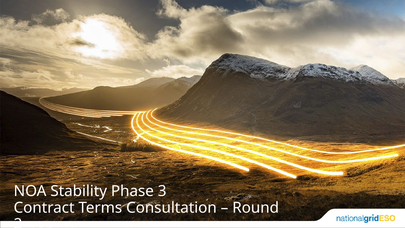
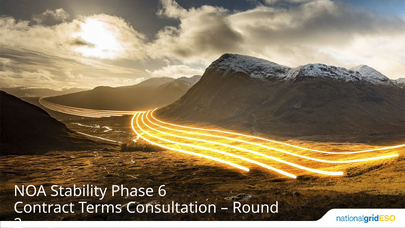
3: 3 -> 6
